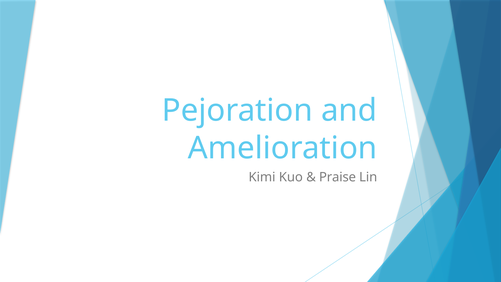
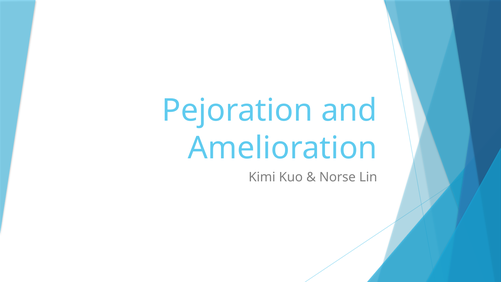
Praise: Praise -> Norse
